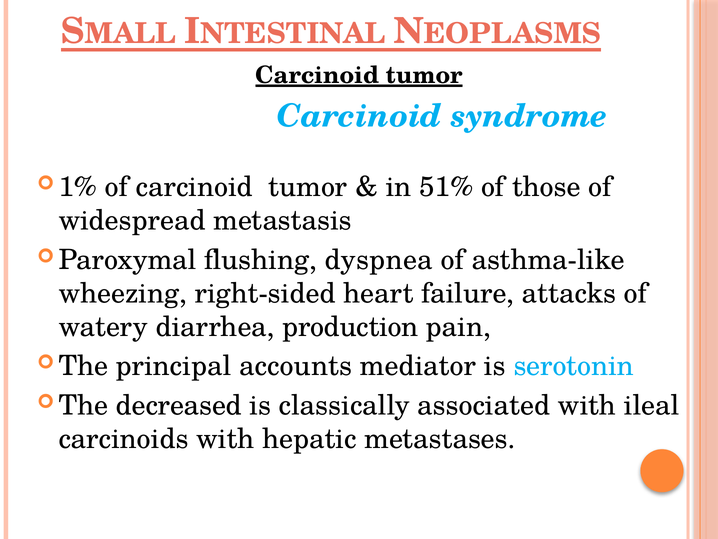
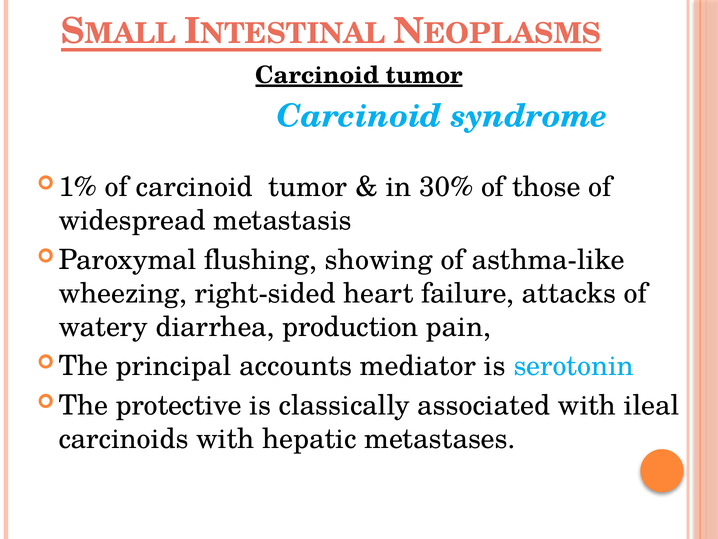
51%: 51% -> 30%
dyspnea: dyspnea -> showing
decreased: decreased -> protective
